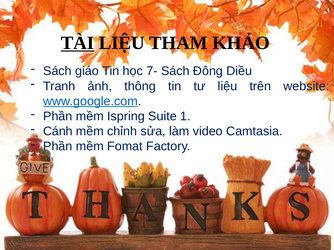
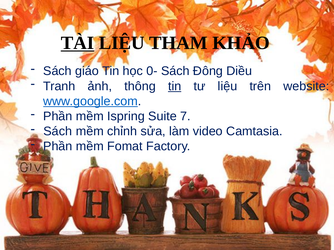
7-: 7- -> 0-
tin at (175, 86) underline: none -> present
1: 1 -> 7
Cánh at (58, 131): Cánh -> Sách
